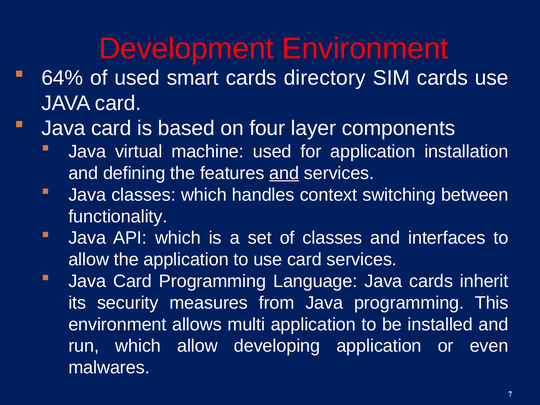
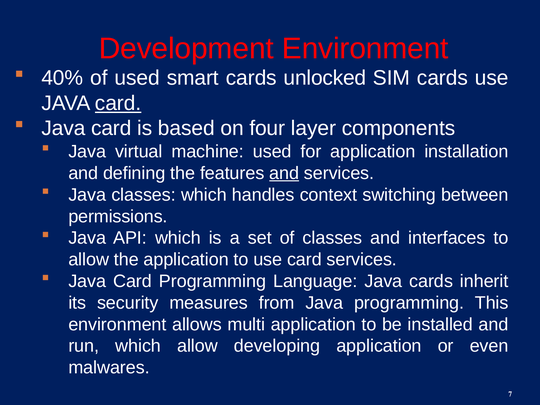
64%: 64% -> 40%
directory: directory -> unlocked
card at (118, 103) underline: none -> present
functionality: functionality -> permissions
